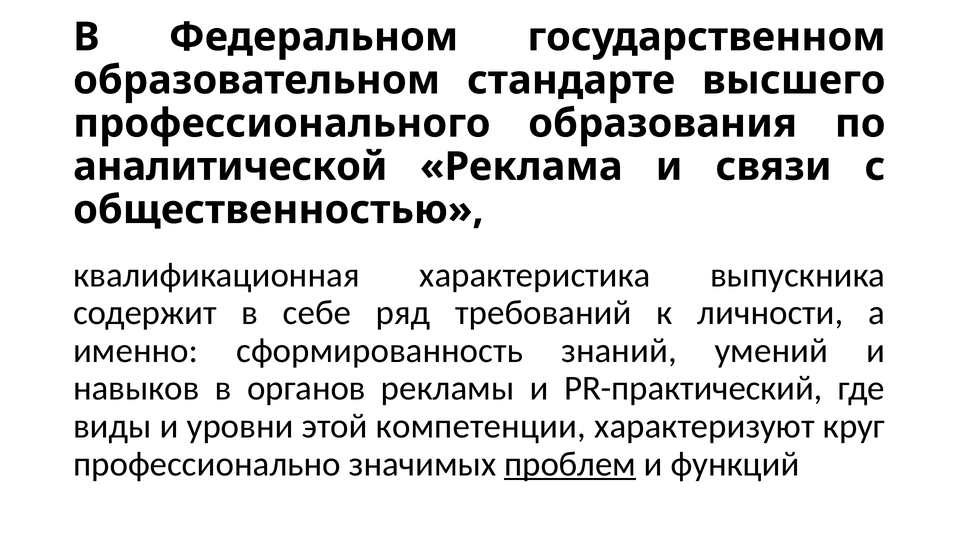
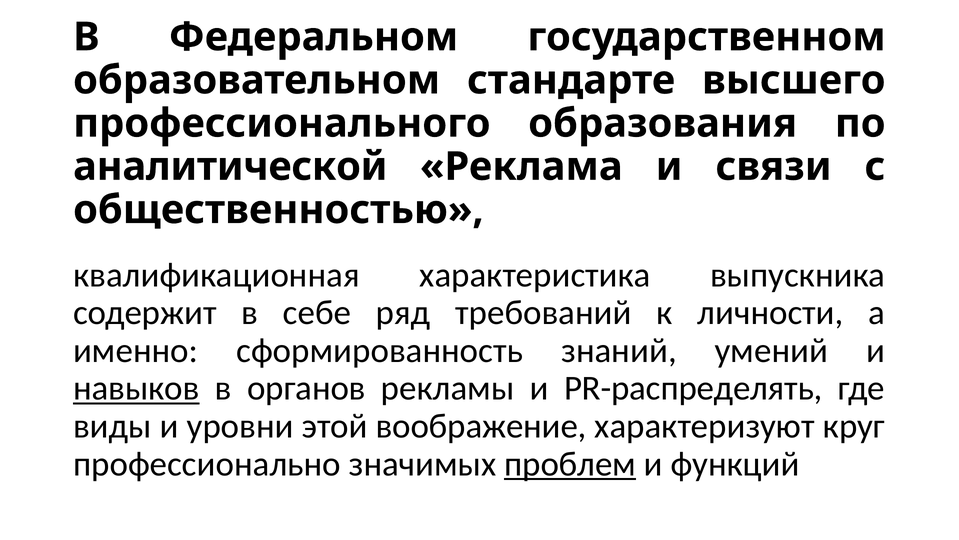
навыков underline: none -> present
PR-практический: PR-практический -> PR-распределять
компетенции: компетенции -> воображение
